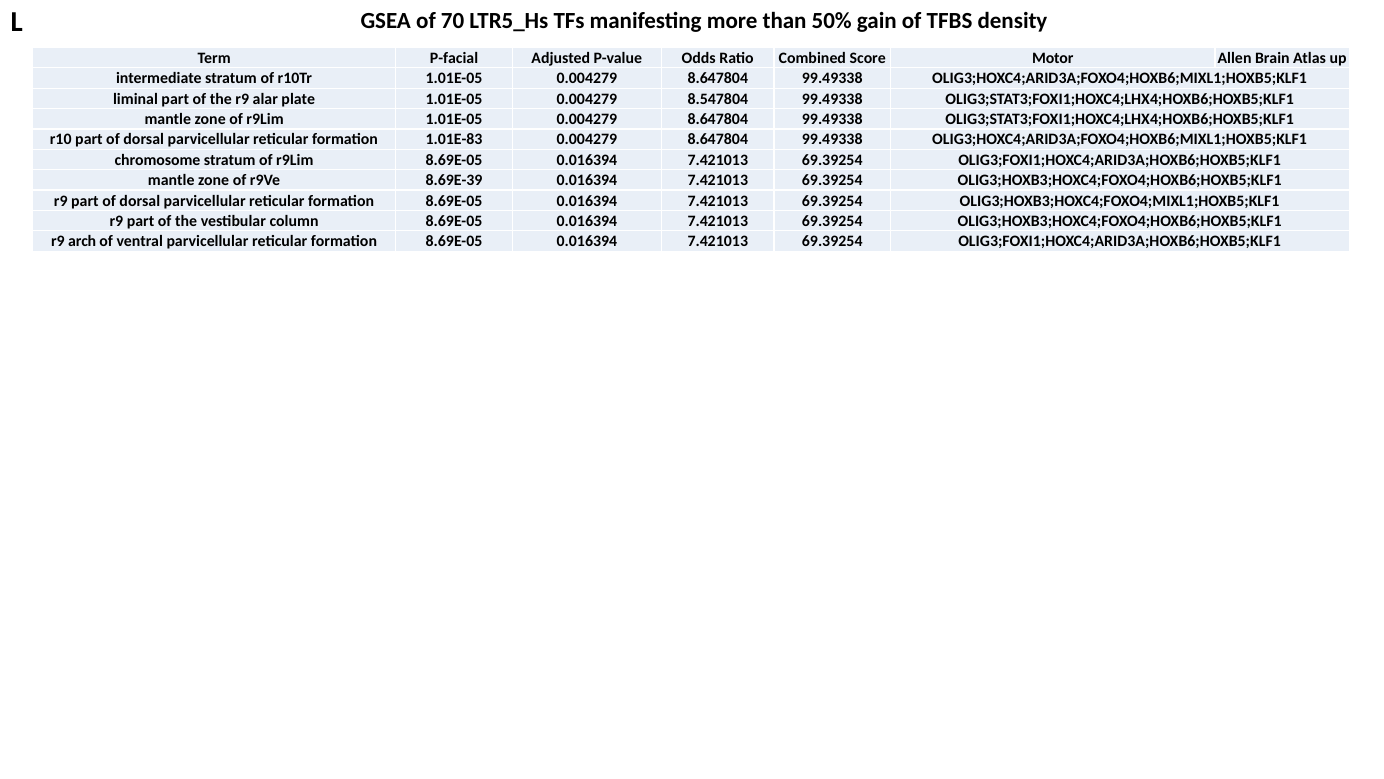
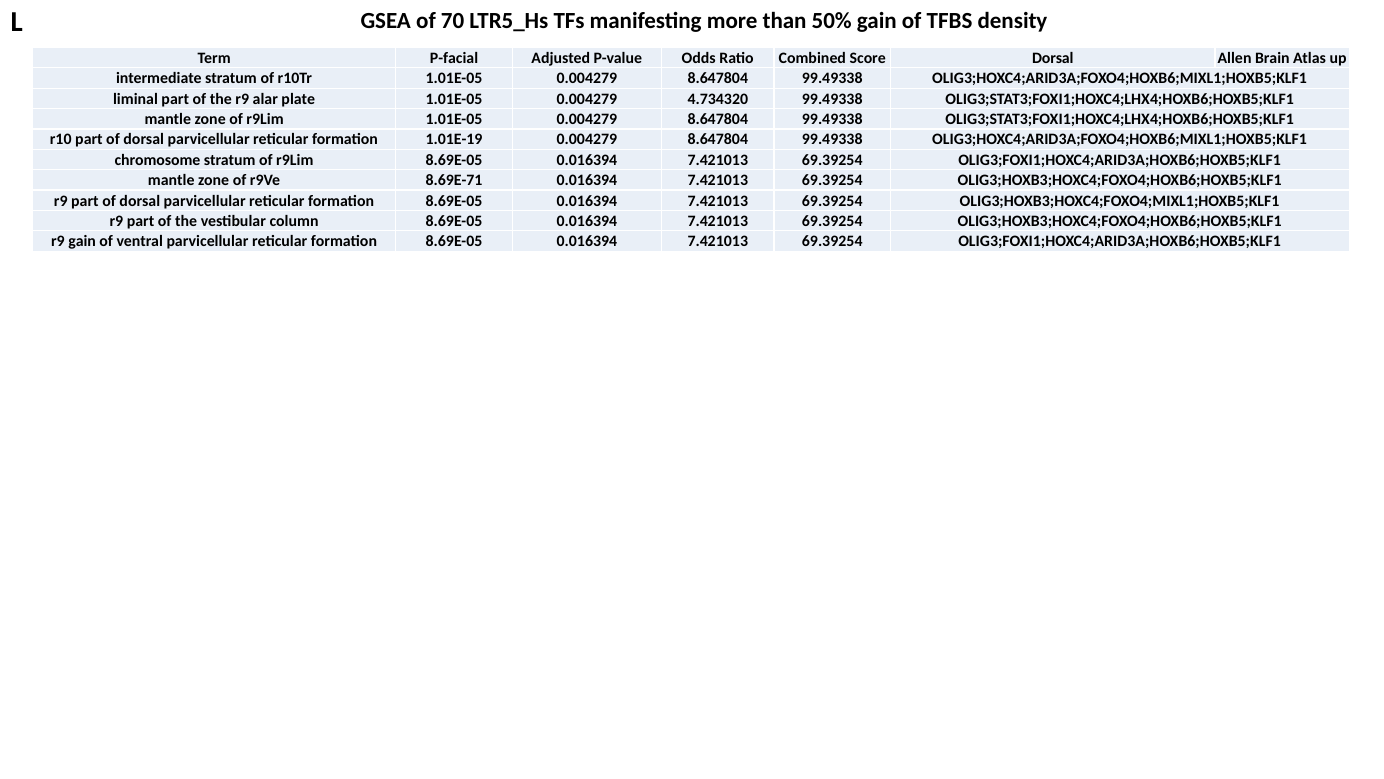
Score Motor: Motor -> Dorsal
8.547804: 8.547804 -> 4.734320
1.01E-83: 1.01E-83 -> 1.01E-19
8.69E-39: 8.69E-39 -> 8.69E-71
r9 arch: arch -> gain
